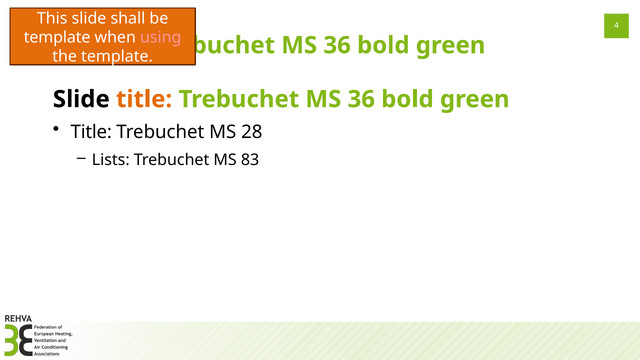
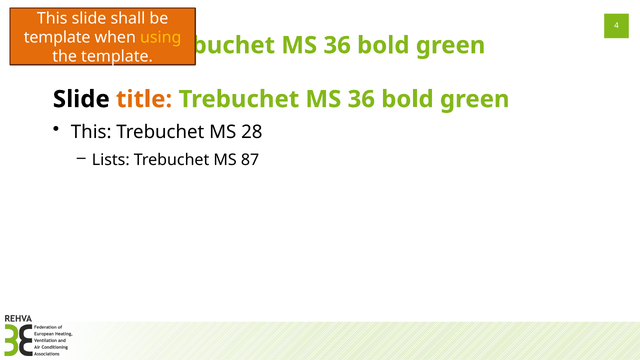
using colour: pink -> yellow
Title at (91, 132): Title -> This
83: 83 -> 87
